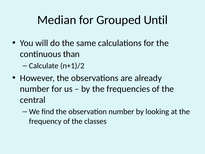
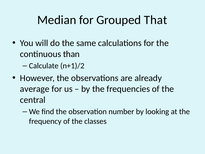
Until: Until -> That
number at (35, 89): number -> average
